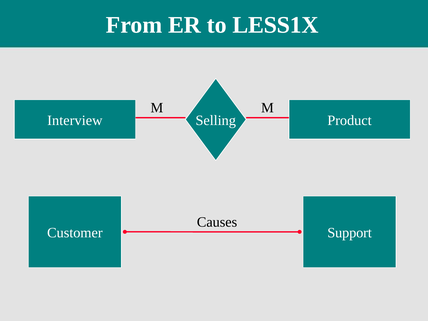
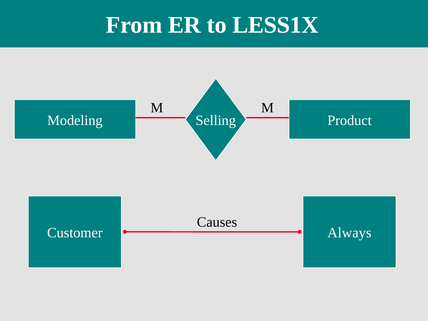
Interview: Interview -> Modeling
Support: Support -> Always
